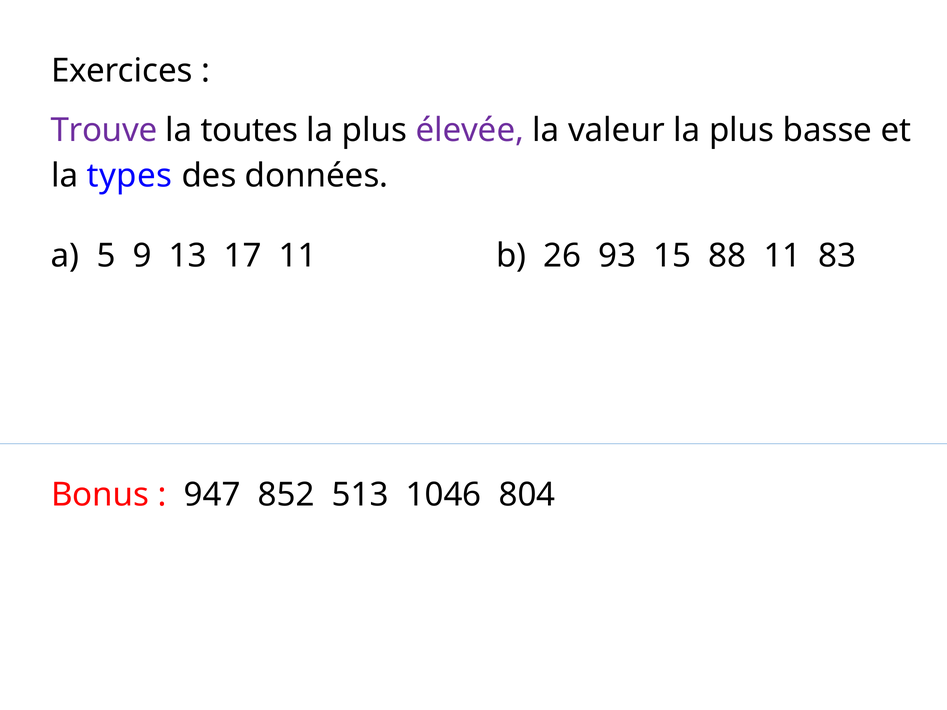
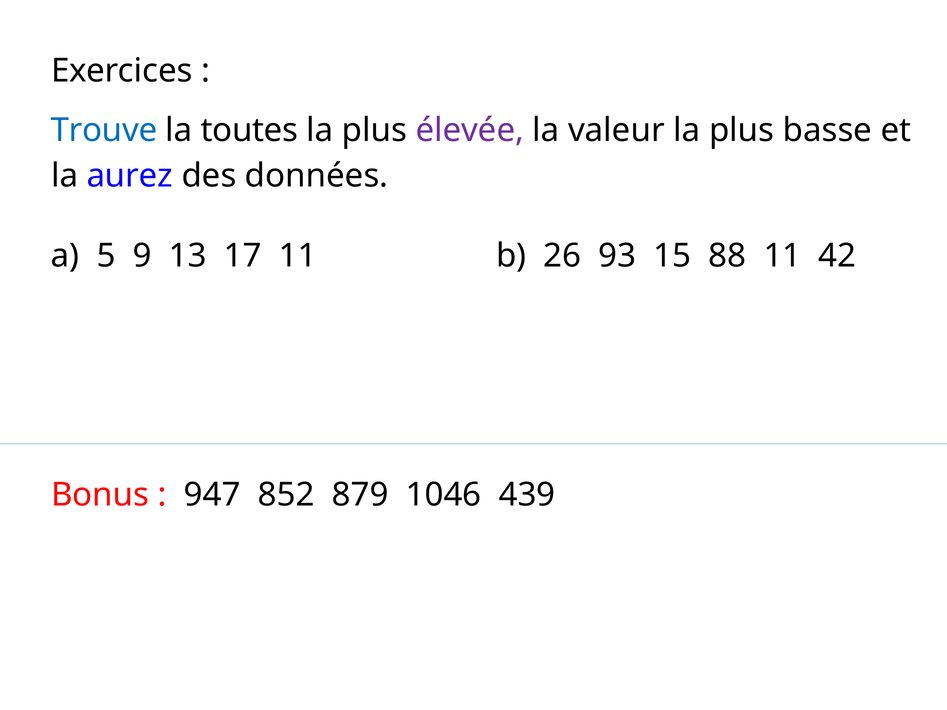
Trouve colour: purple -> blue
types: types -> aurez
83: 83 -> 42
513: 513 -> 879
804: 804 -> 439
